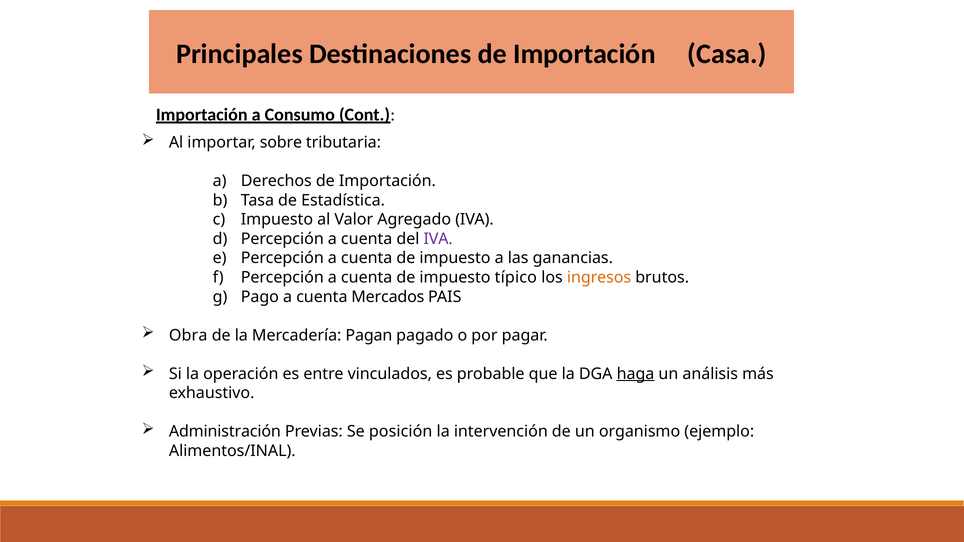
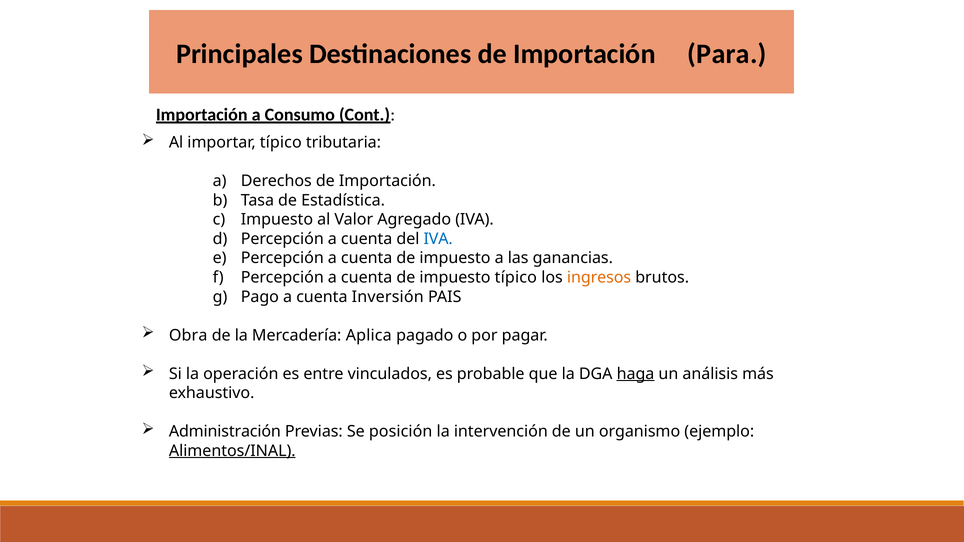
Casa: Casa -> Para
importar sobre: sobre -> típico
IVA at (438, 239) colour: purple -> blue
Mercados: Mercados -> Inversión
Pagan: Pagan -> Aplica
Alimentos/INAL underline: none -> present
